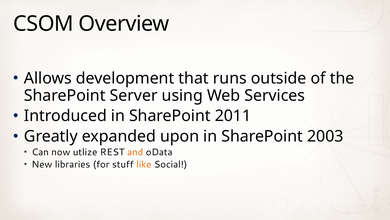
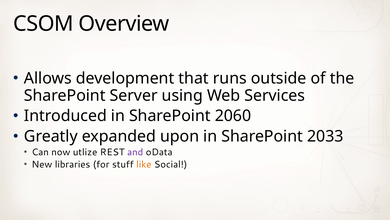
2011: 2011 -> 2060
2003: 2003 -> 2033
and colour: orange -> purple
